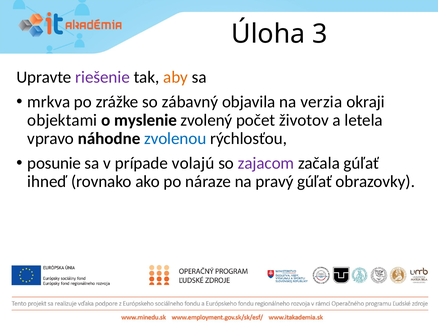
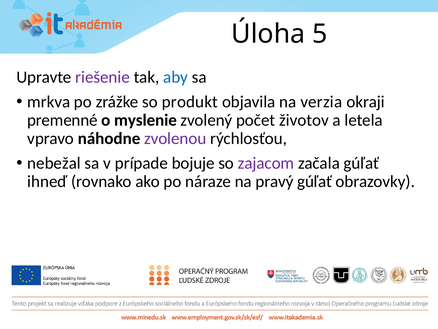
3: 3 -> 5
aby colour: orange -> blue
zábavný: zábavný -> produkt
objektami: objektami -> premenné
zvolenou colour: blue -> purple
posunie: posunie -> nebežal
volajú: volajú -> bojuje
